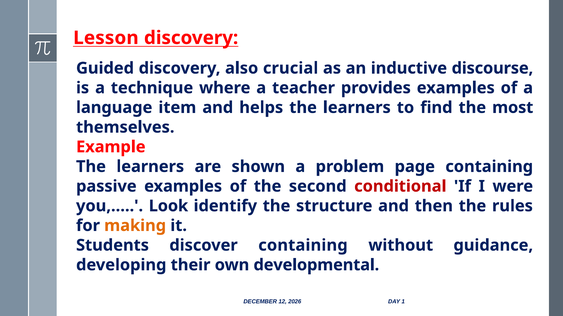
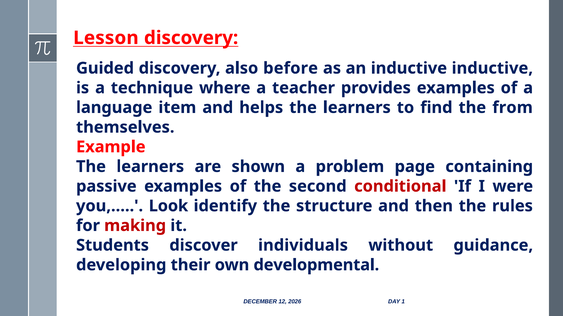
crucial: crucial -> before
inductive discourse: discourse -> inductive
most: most -> from
making colour: orange -> red
discover containing: containing -> individuals
